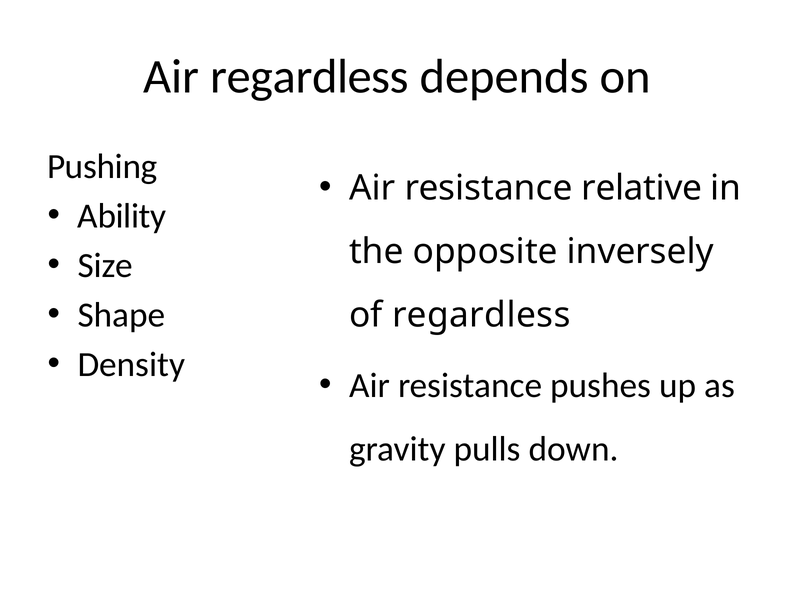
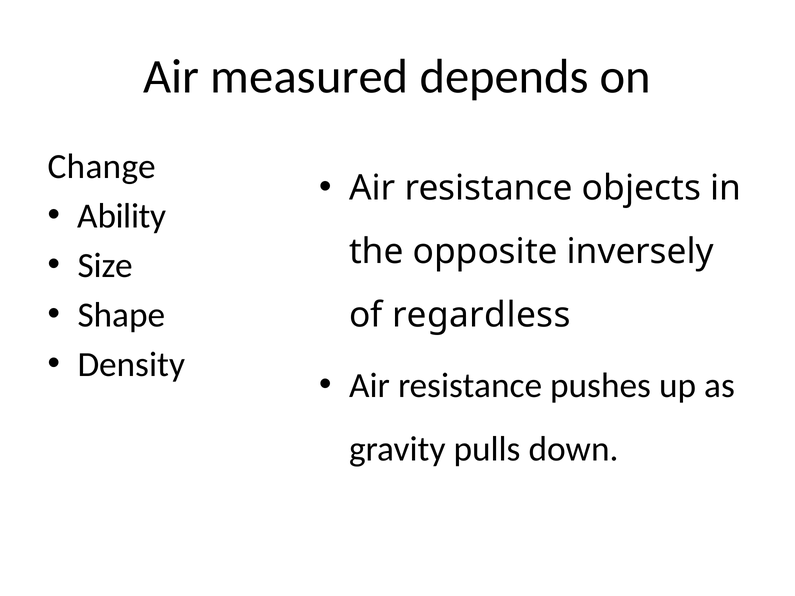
Air regardless: regardless -> measured
Pushing: Pushing -> Change
relative: relative -> objects
